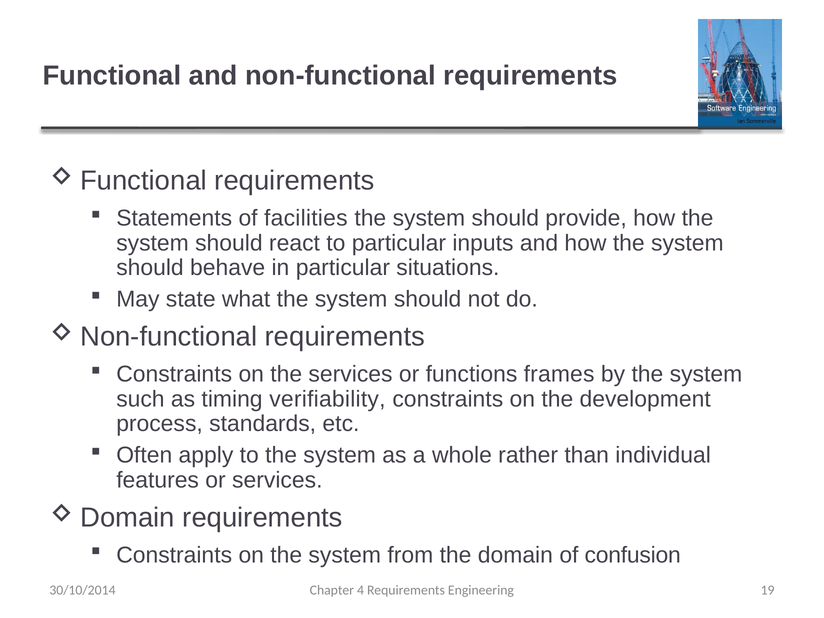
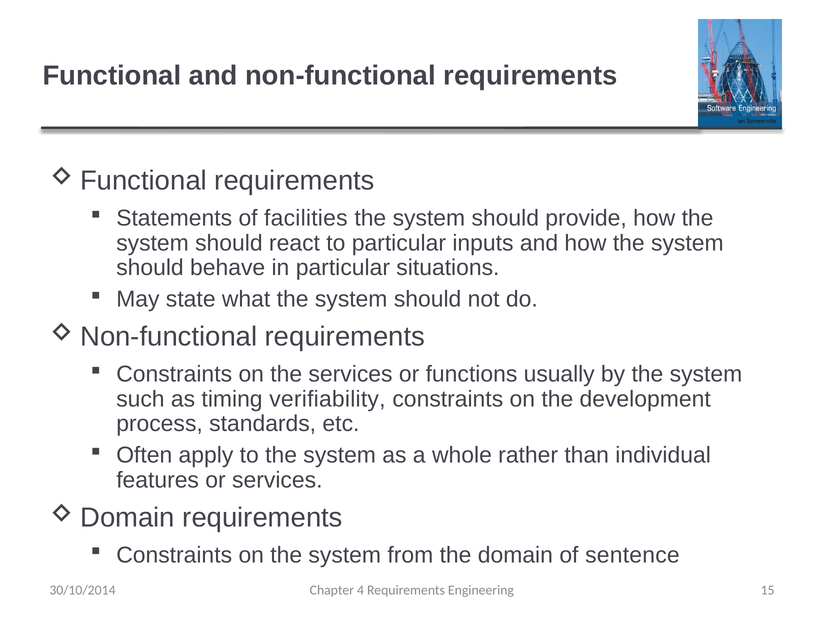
frames: frames -> usually
confusion: confusion -> sentence
19: 19 -> 15
